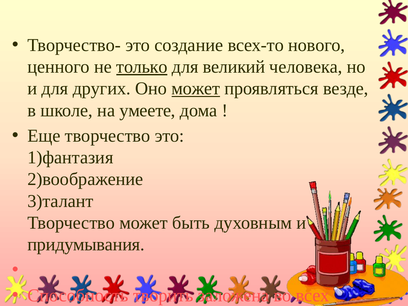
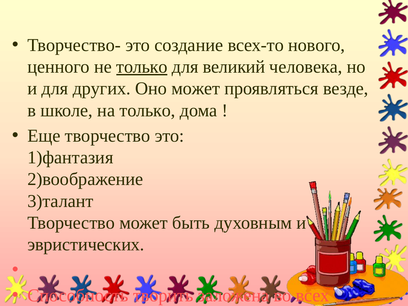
может at (196, 89) underline: present -> none
на умеете: умеете -> только
придумывания: придумывания -> эвристических
